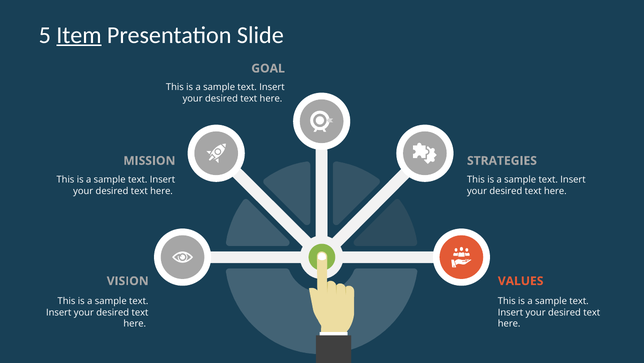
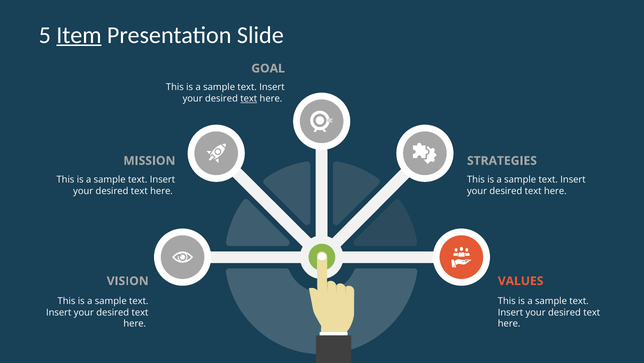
text at (249, 98) underline: none -> present
